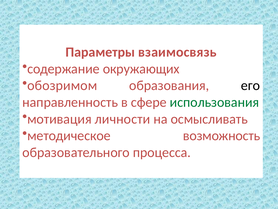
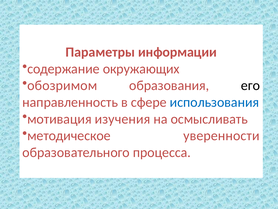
взаимосвязь: взаимосвязь -> информации
использования colour: green -> blue
личности: личности -> изучения
возможность: возможность -> уверенности
